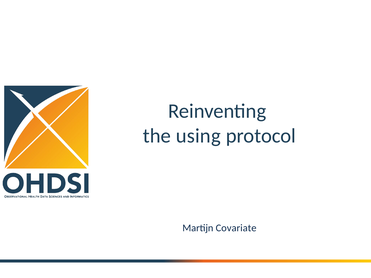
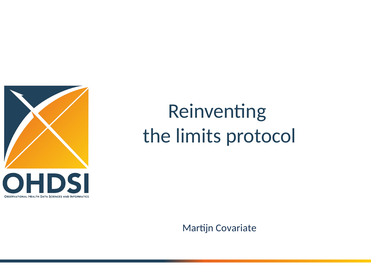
using: using -> limits
